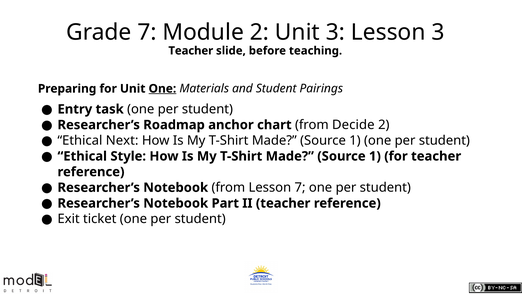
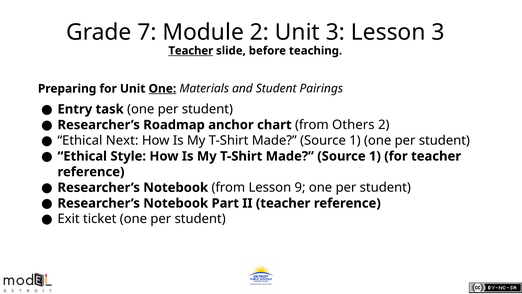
Teacher at (191, 51) underline: none -> present
Decide: Decide -> Others
Lesson 7: 7 -> 9
